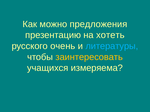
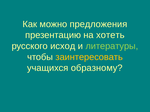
очень: очень -> исход
литературы colour: light blue -> light green
измеряема: измеряема -> образному
